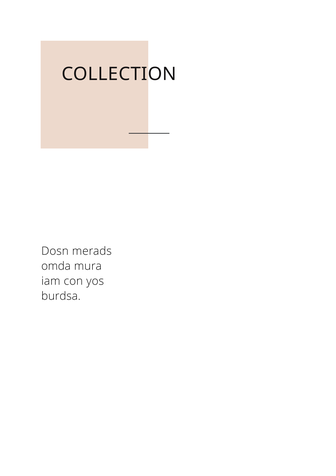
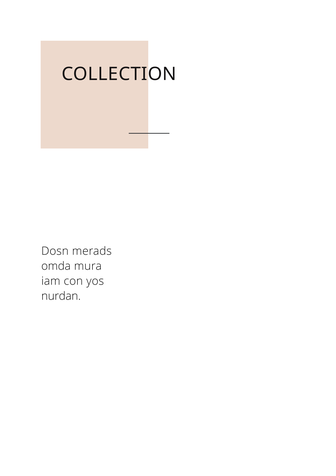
burdsa: burdsa -> nurdan
